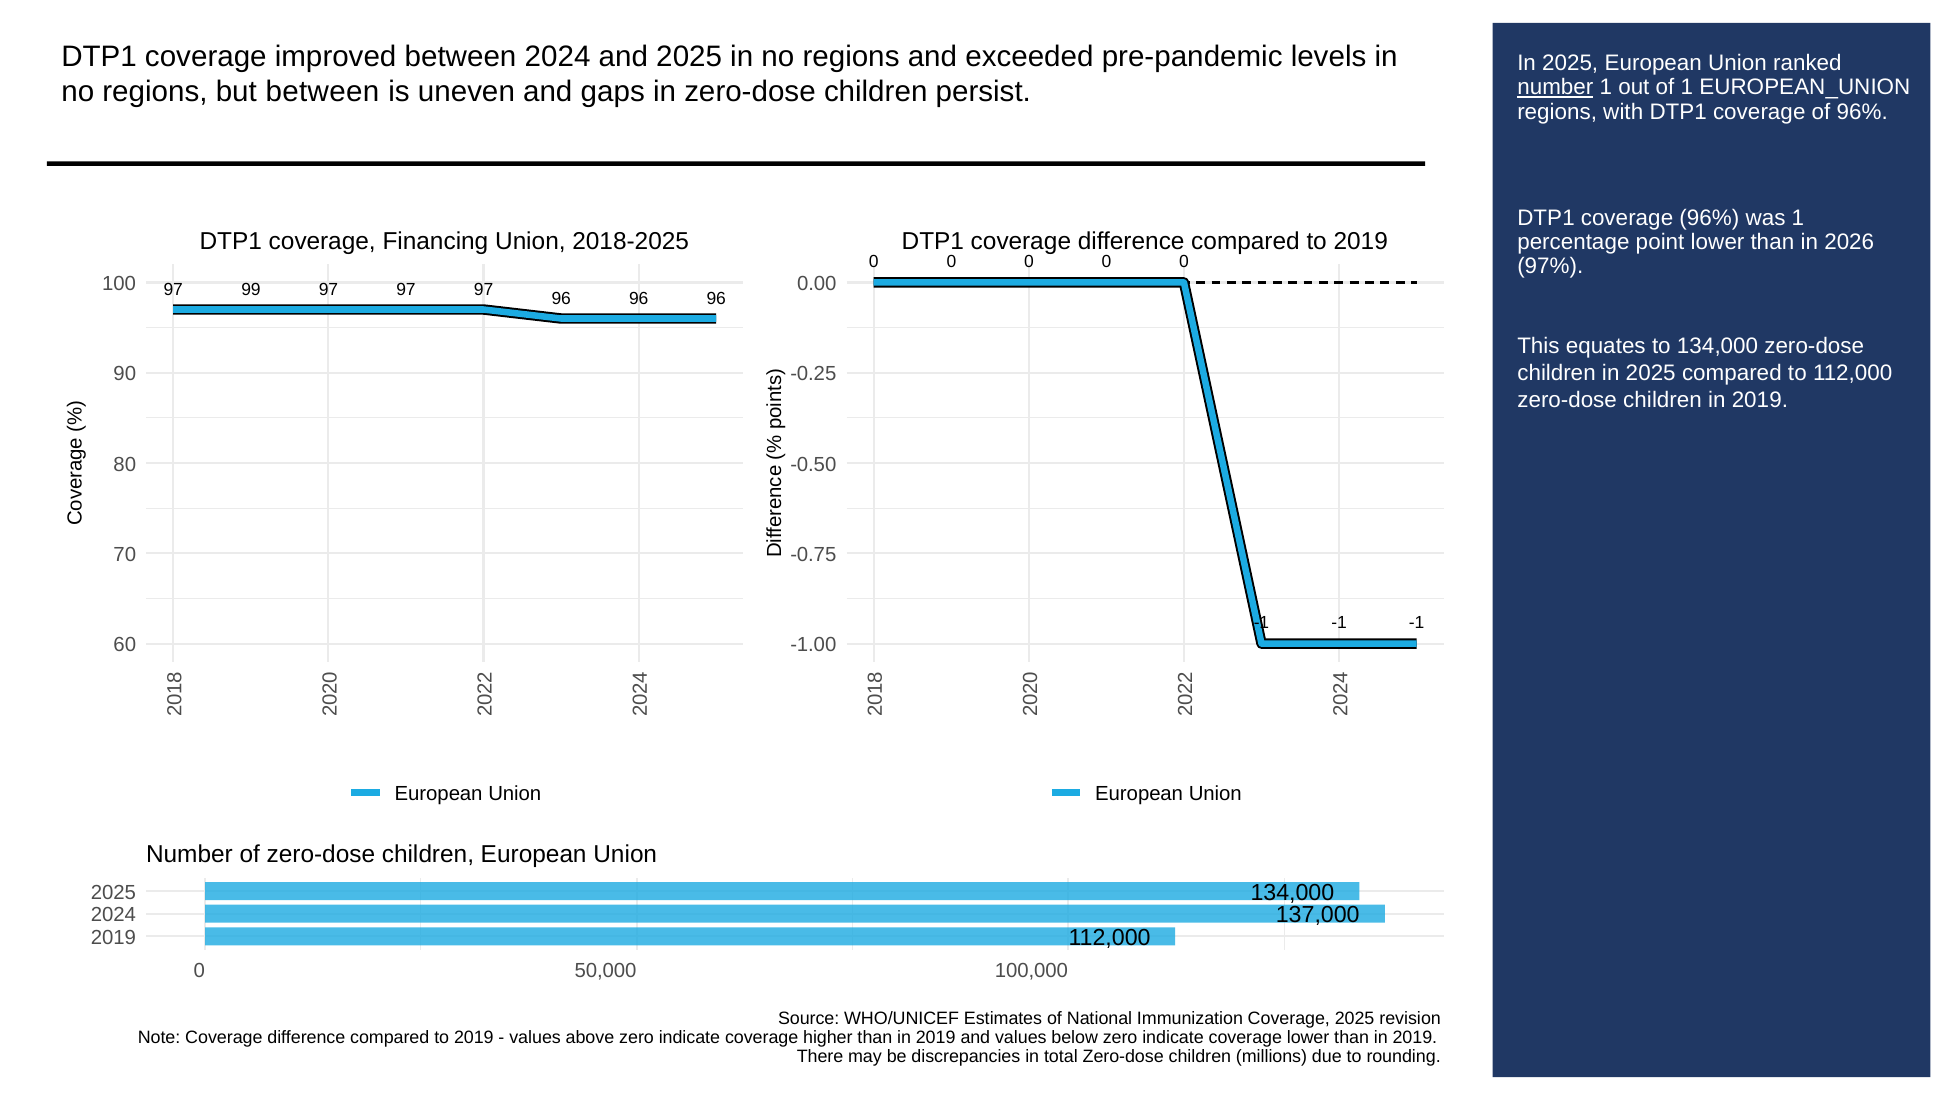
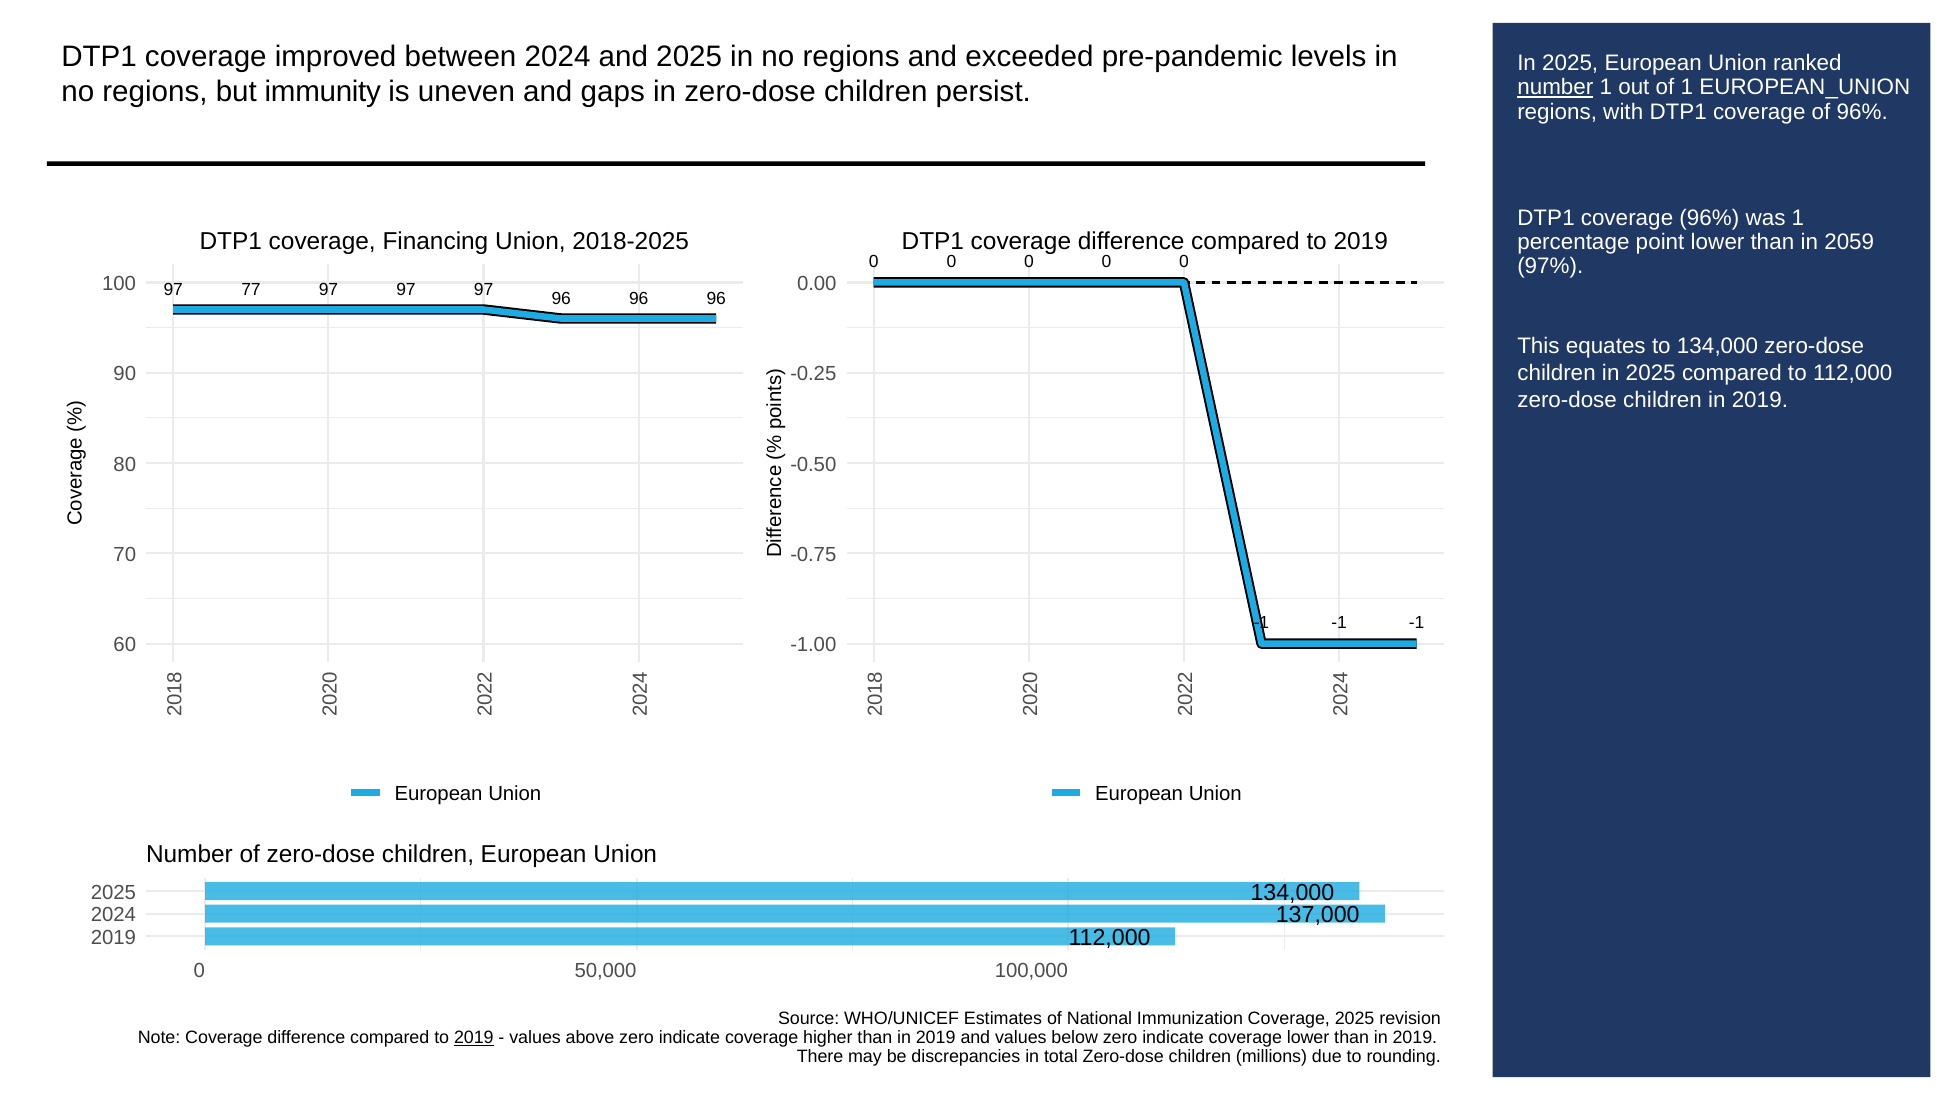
but between: between -> immunity
2026: 2026 -> 2059
99: 99 -> 77
2019 at (474, 1037) underline: none -> present
